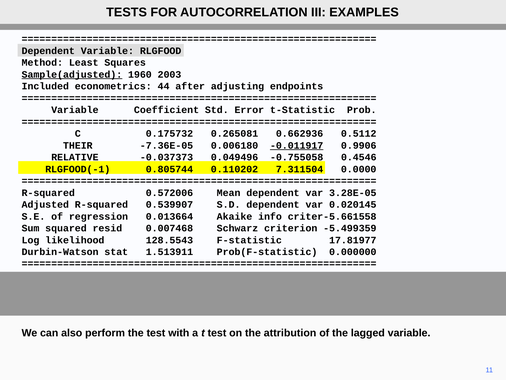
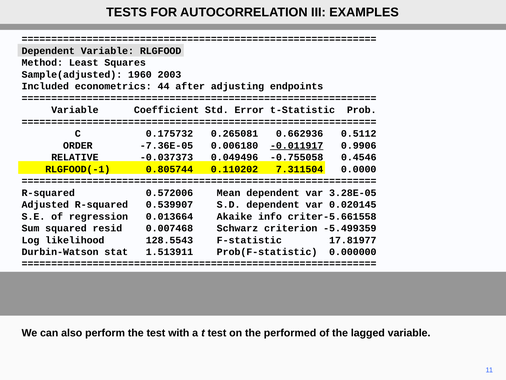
Sample(adjusted underline: present -> none
THEIR: THEIR -> ORDER
attribution: attribution -> performed
